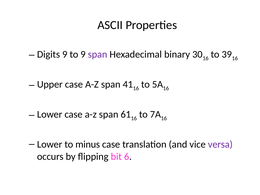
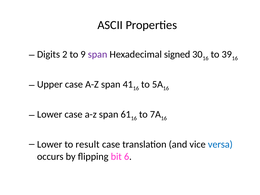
Digits 9: 9 -> 2
binary: binary -> signed
minus: minus -> result
versa colour: purple -> blue
